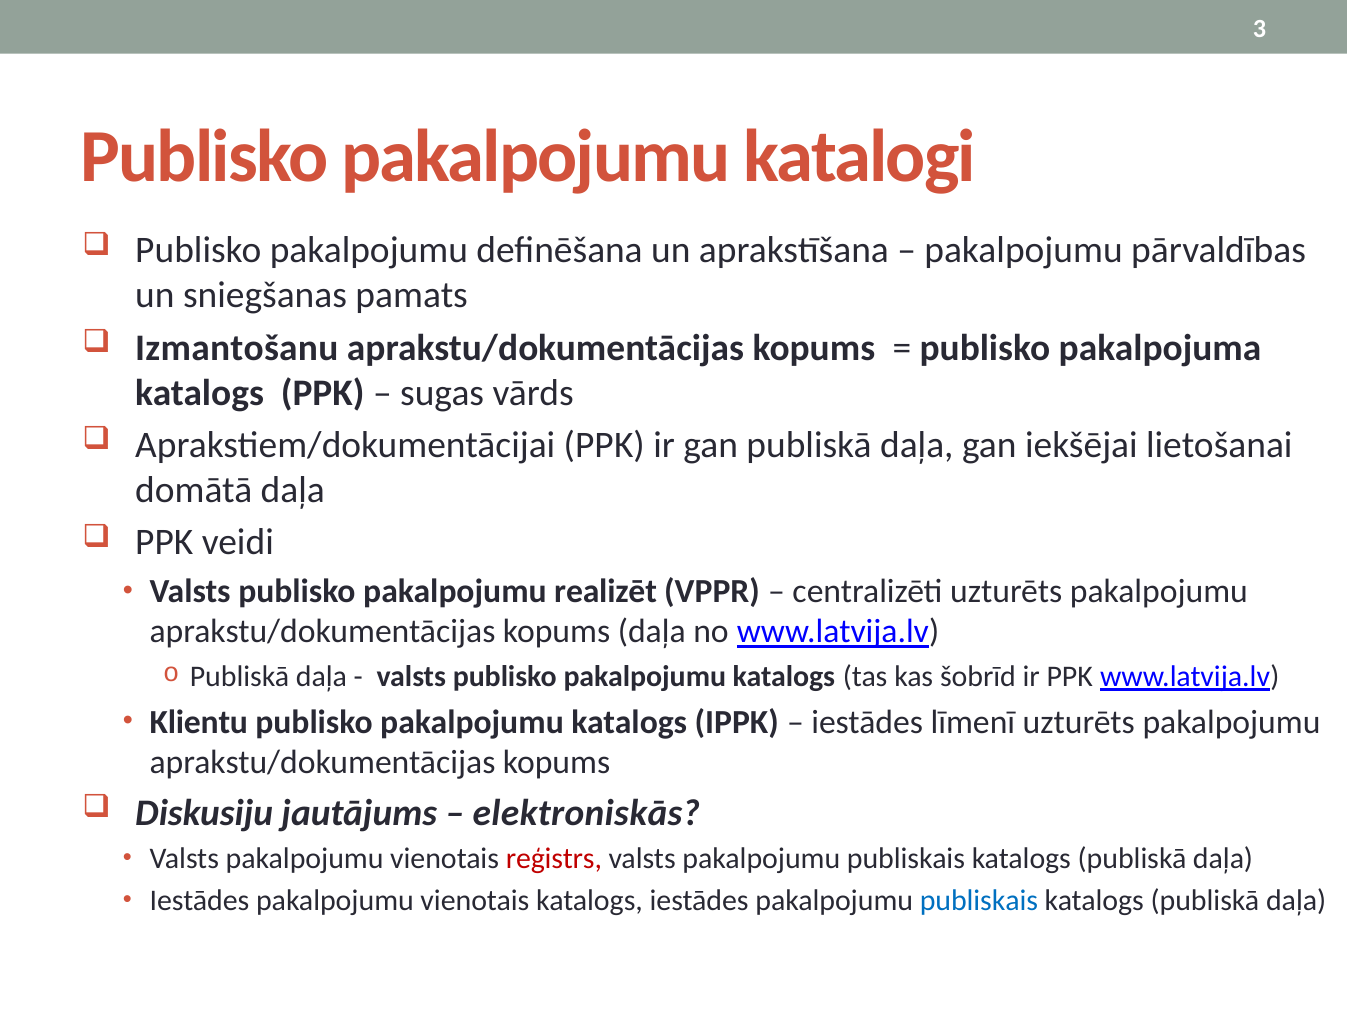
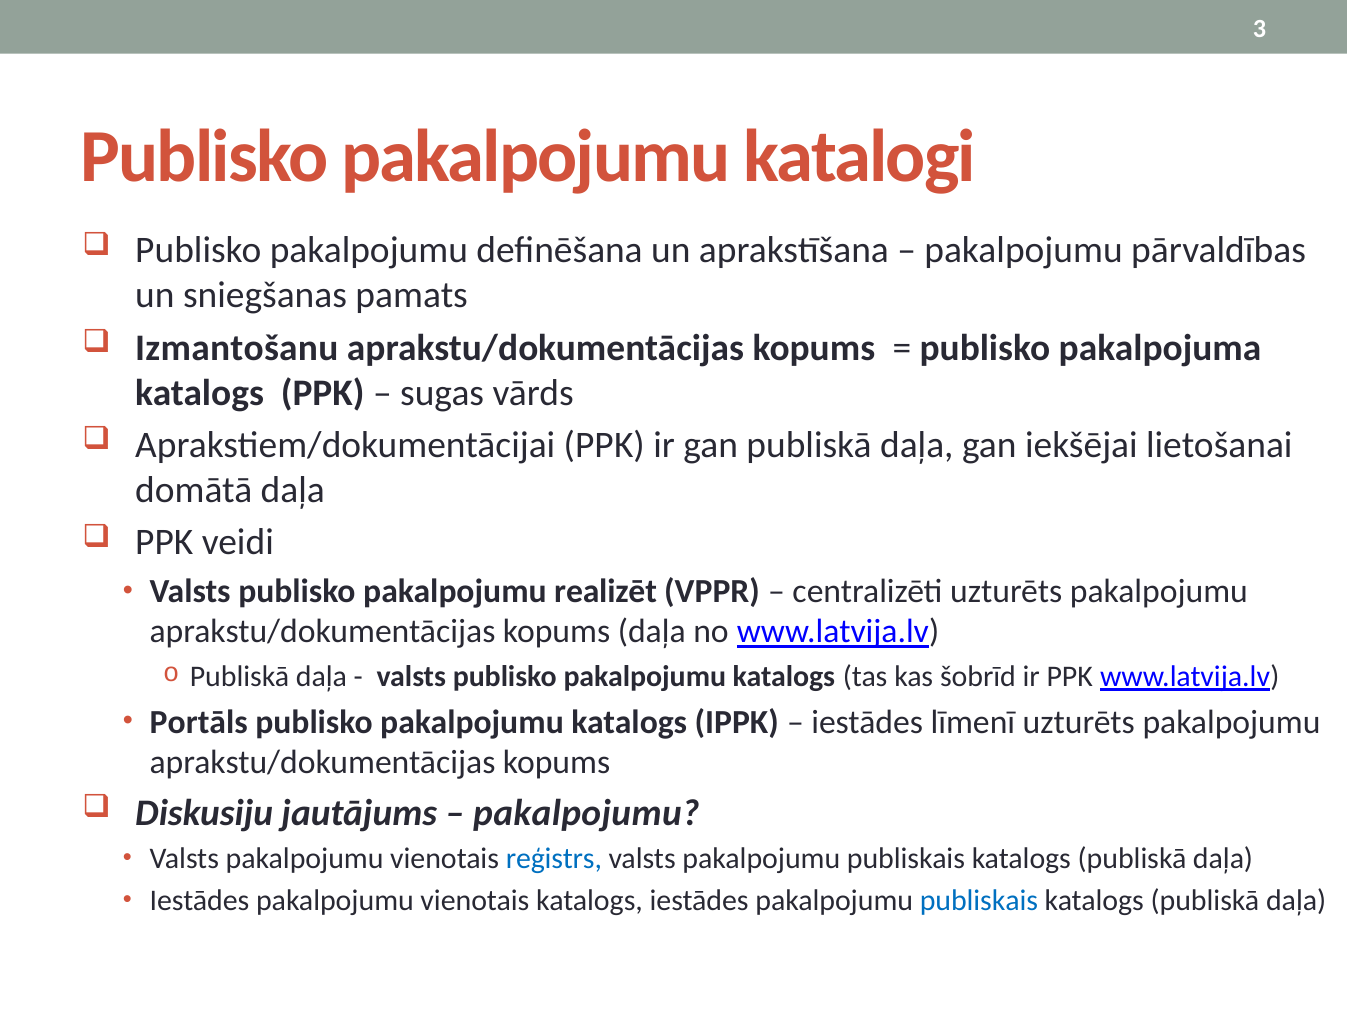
Klientu: Klientu -> Portāls
elektroniskās at (586, 813): elektroniskās -> pakalpojumu
reģistrs colour: red -> blue
